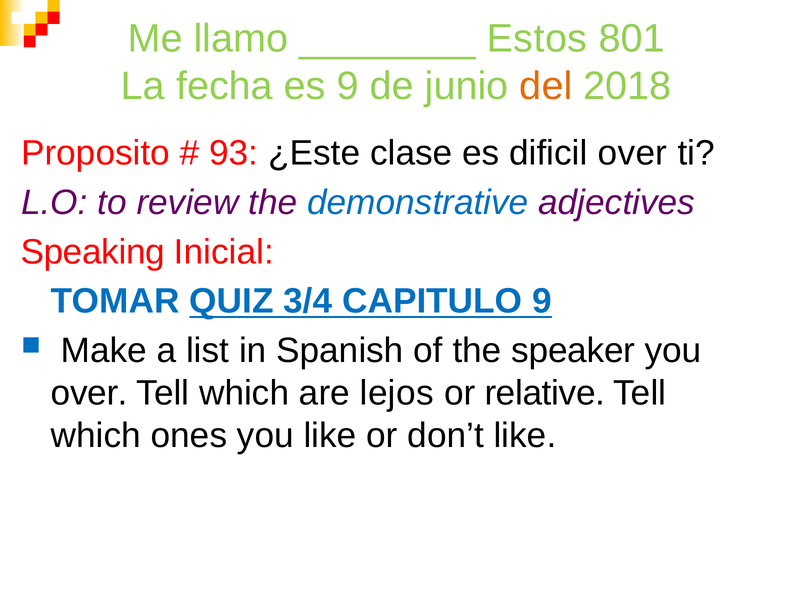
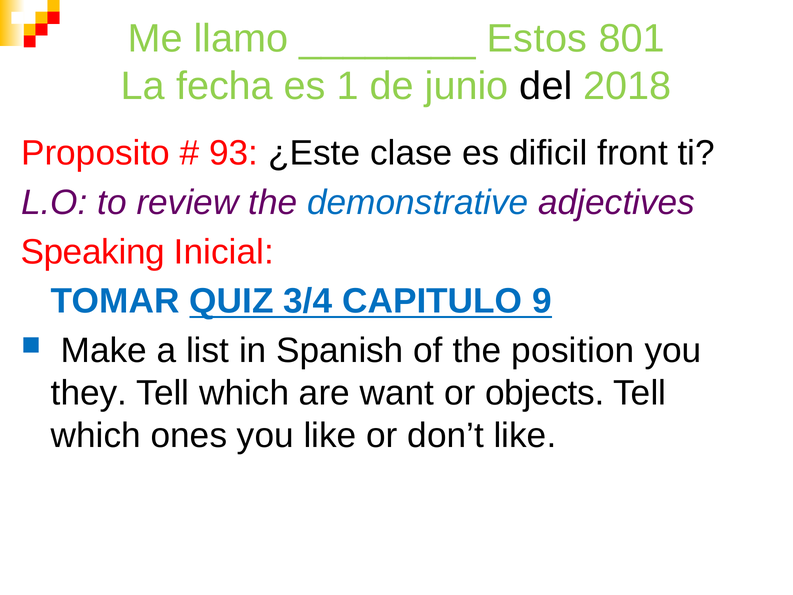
es 9: 9 -> 1
del colour: orange -> black
dificil over: over -> front
speaker: speaker -> position
over at (89, 393): over -> they
lejos: lejos -> want
relative: relative -> objects
